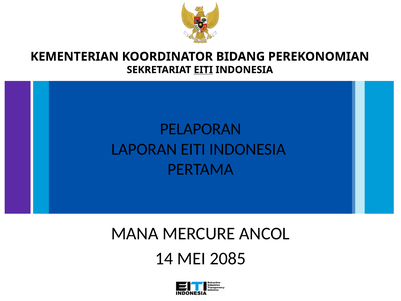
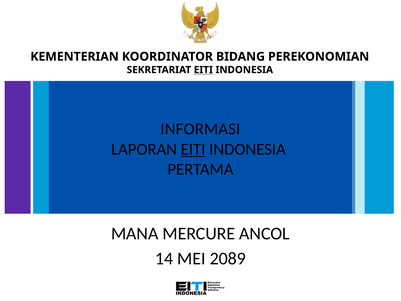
PELAPORAN: PELAPORAN -> INFORMASI
EITI at (193, 149) underline: none -> present
2085: 2085 -> 2089
